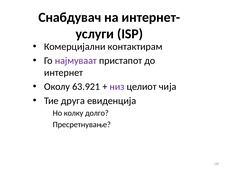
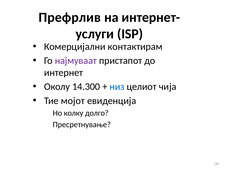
Снабдувач: Снабдувач -> Префрлив
63.921: 63.921 -> 14.300
низ colour: purple -> blue
друга: друга -> мојот
